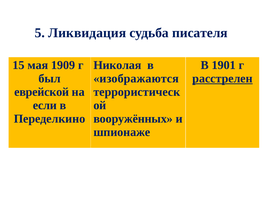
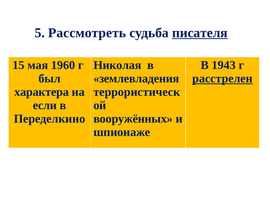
Ликвидация: Ликвидация -> Рассмотреть
писателя underline: none -> present
1909: 1909 -> 1960
1901: 1901 -> 1943
изображаются: изображаются -> землевладения
еврейской: еврейской -> характера
